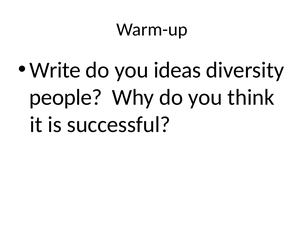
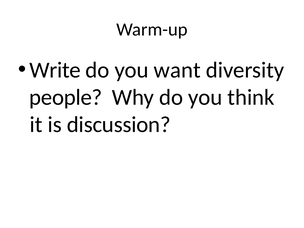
ideas: ideas -> want
successful: successful -> discussion
